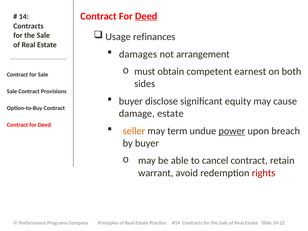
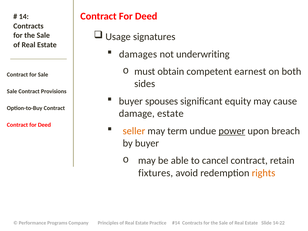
Deed at (146, 16) underline: present -> none
refinances: refinances -> signatures
arrangement: arrangement -> underwriting
disclose: disclose -> spouses
warrant: warrant -> fixtures
rights colour: red -> orange
